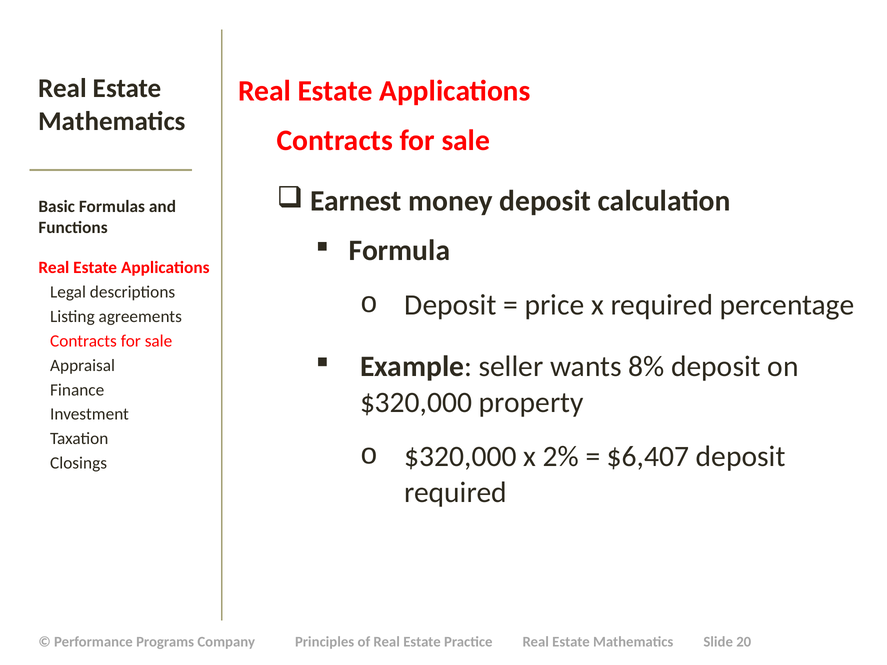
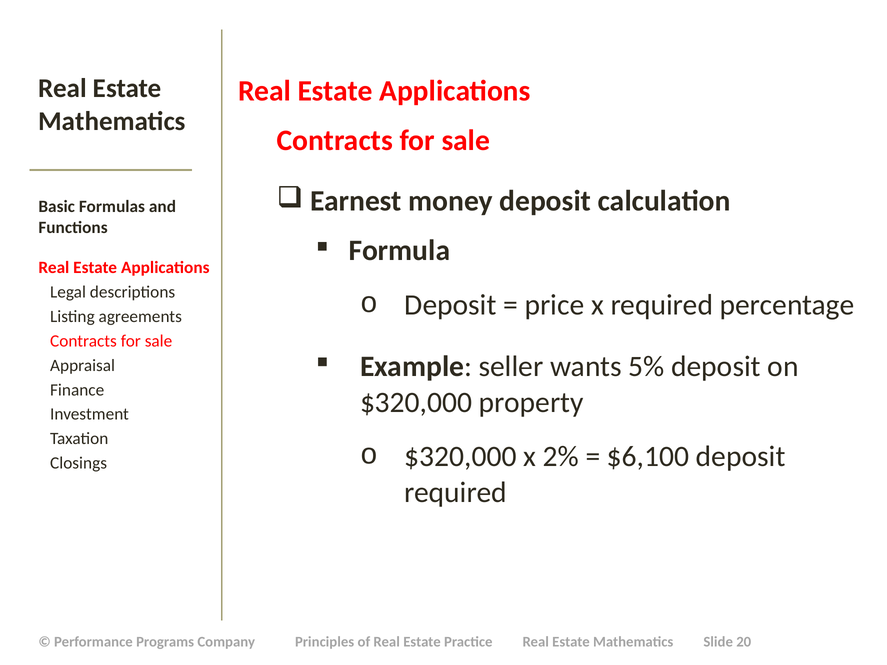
8%: 8% -> 5%
$6,407: $6,407 -> $6,100
